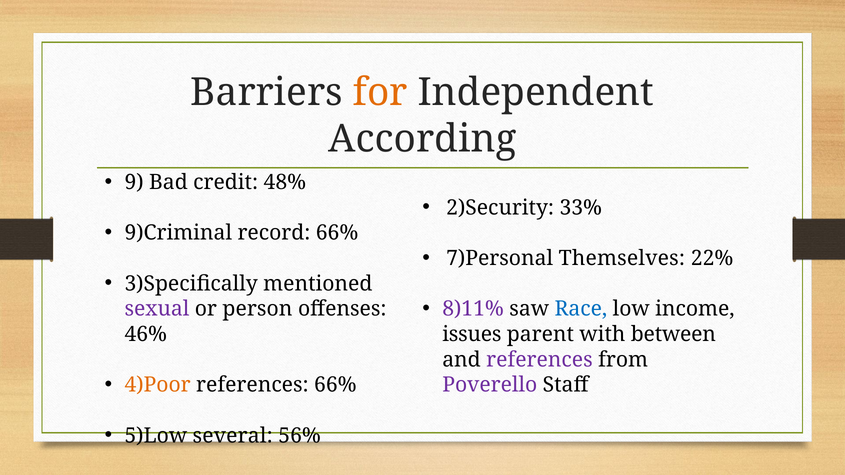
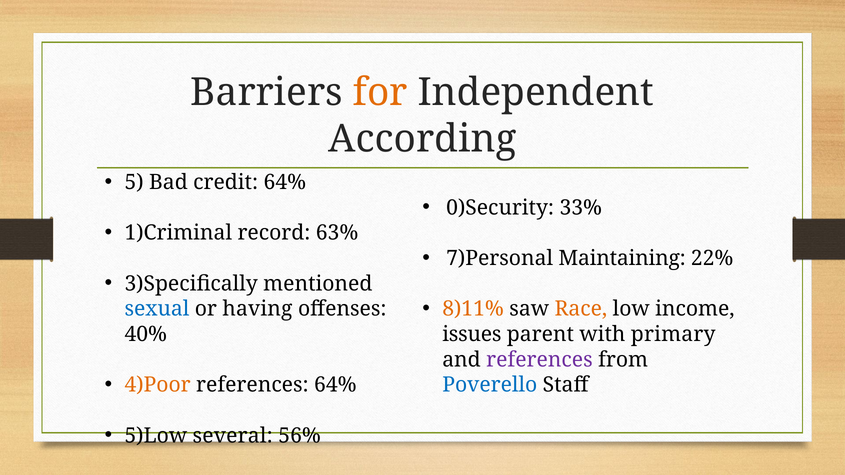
9: 9 -> 5
credit 48%: 48% -> 64%
2)Security: 2)Security -> 0)Security
9)Criminal: 9)Criminal -> 1)Criminal
record 66%: 66% -> 63%
Themselves: Themselves -> Maintaining
8)11% colour: purple -> orange
Race colour: blue -> orange
sexual colour: purple -> blue
person: person -> having
46%: 46% -> 40%
between: between -> primary
references 66%: 66% -> 64%
Poverello colour: purple -> blue
